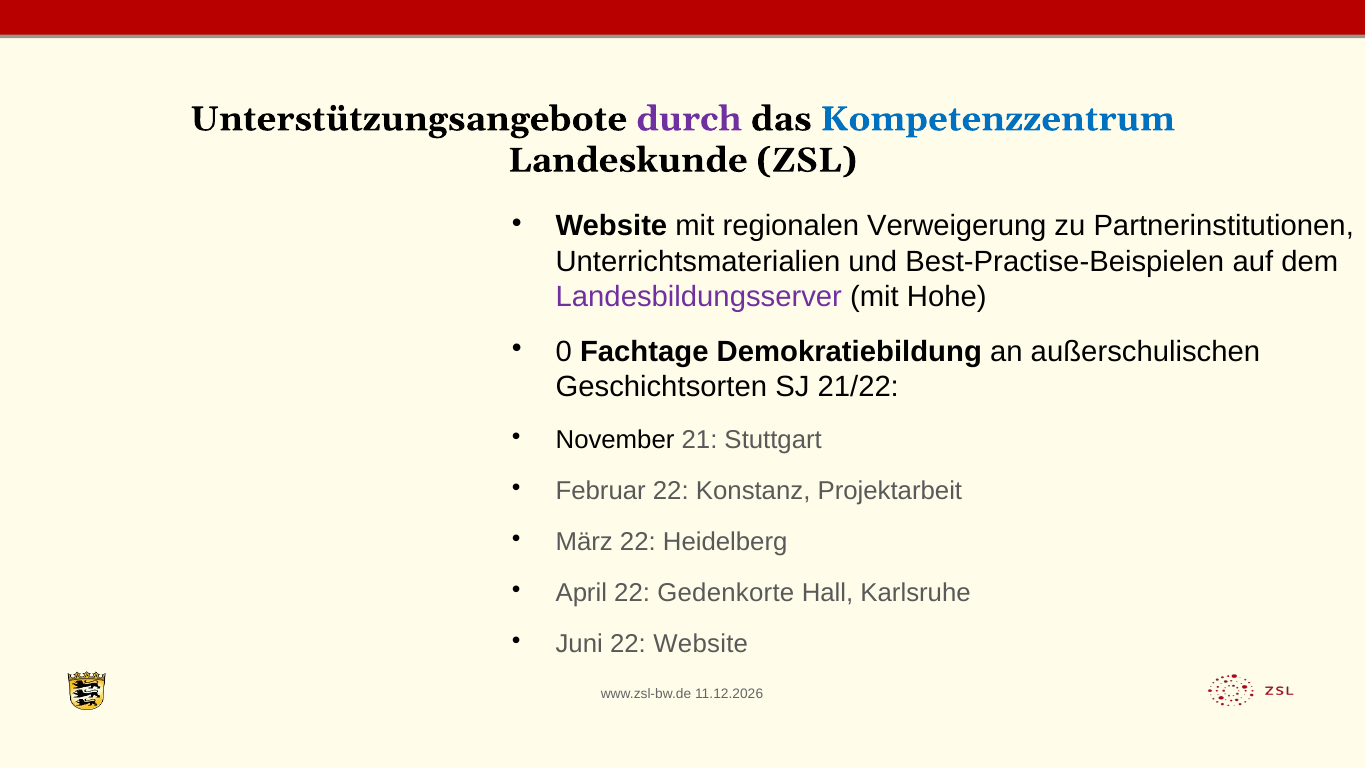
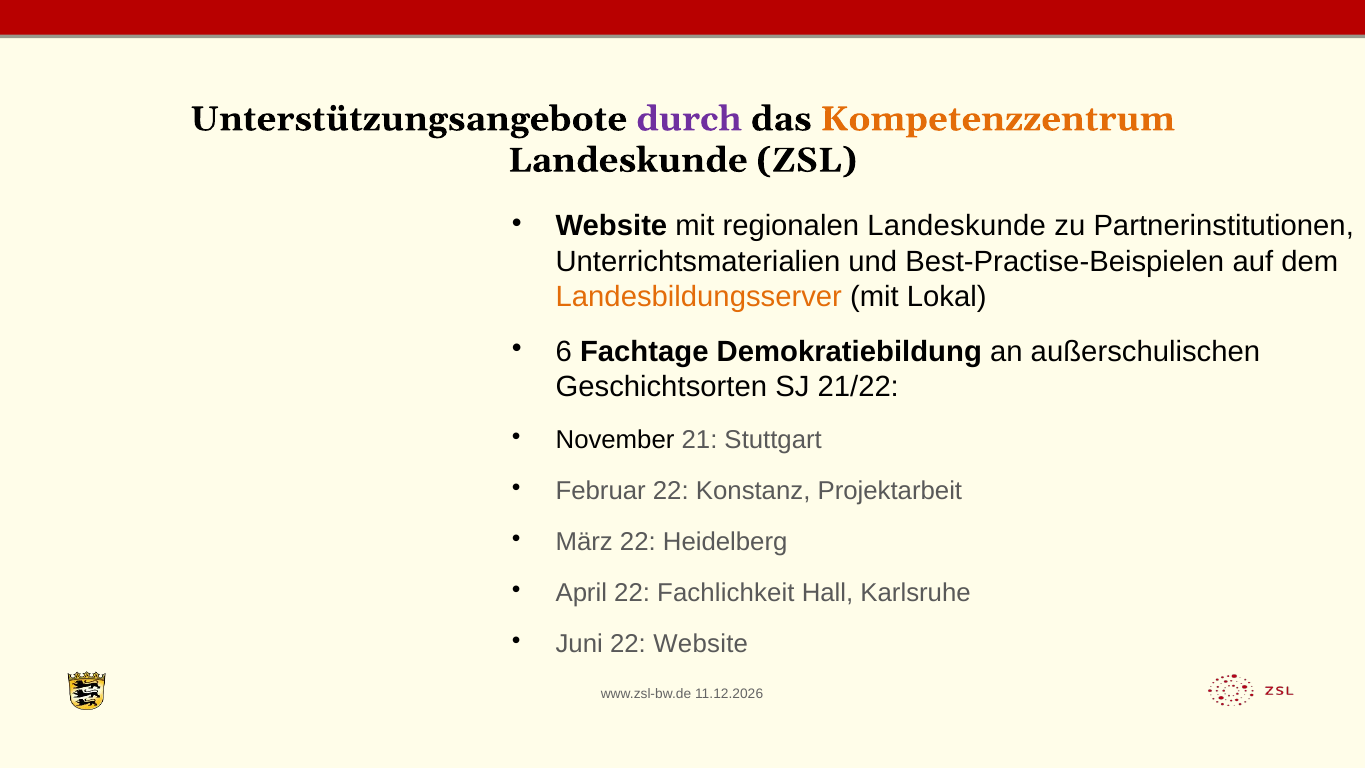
Kompetenzzentrum colour: blue -> orange
regionalen Verweigerung: Verweigerung -> Landeskunde
Landesbildungsserver colour: purple -> orange
Hohe: Hohe -> Lokal
0: 0 -> 6
Gedenkorte: Gedenkorte -> Fachlichkeit
